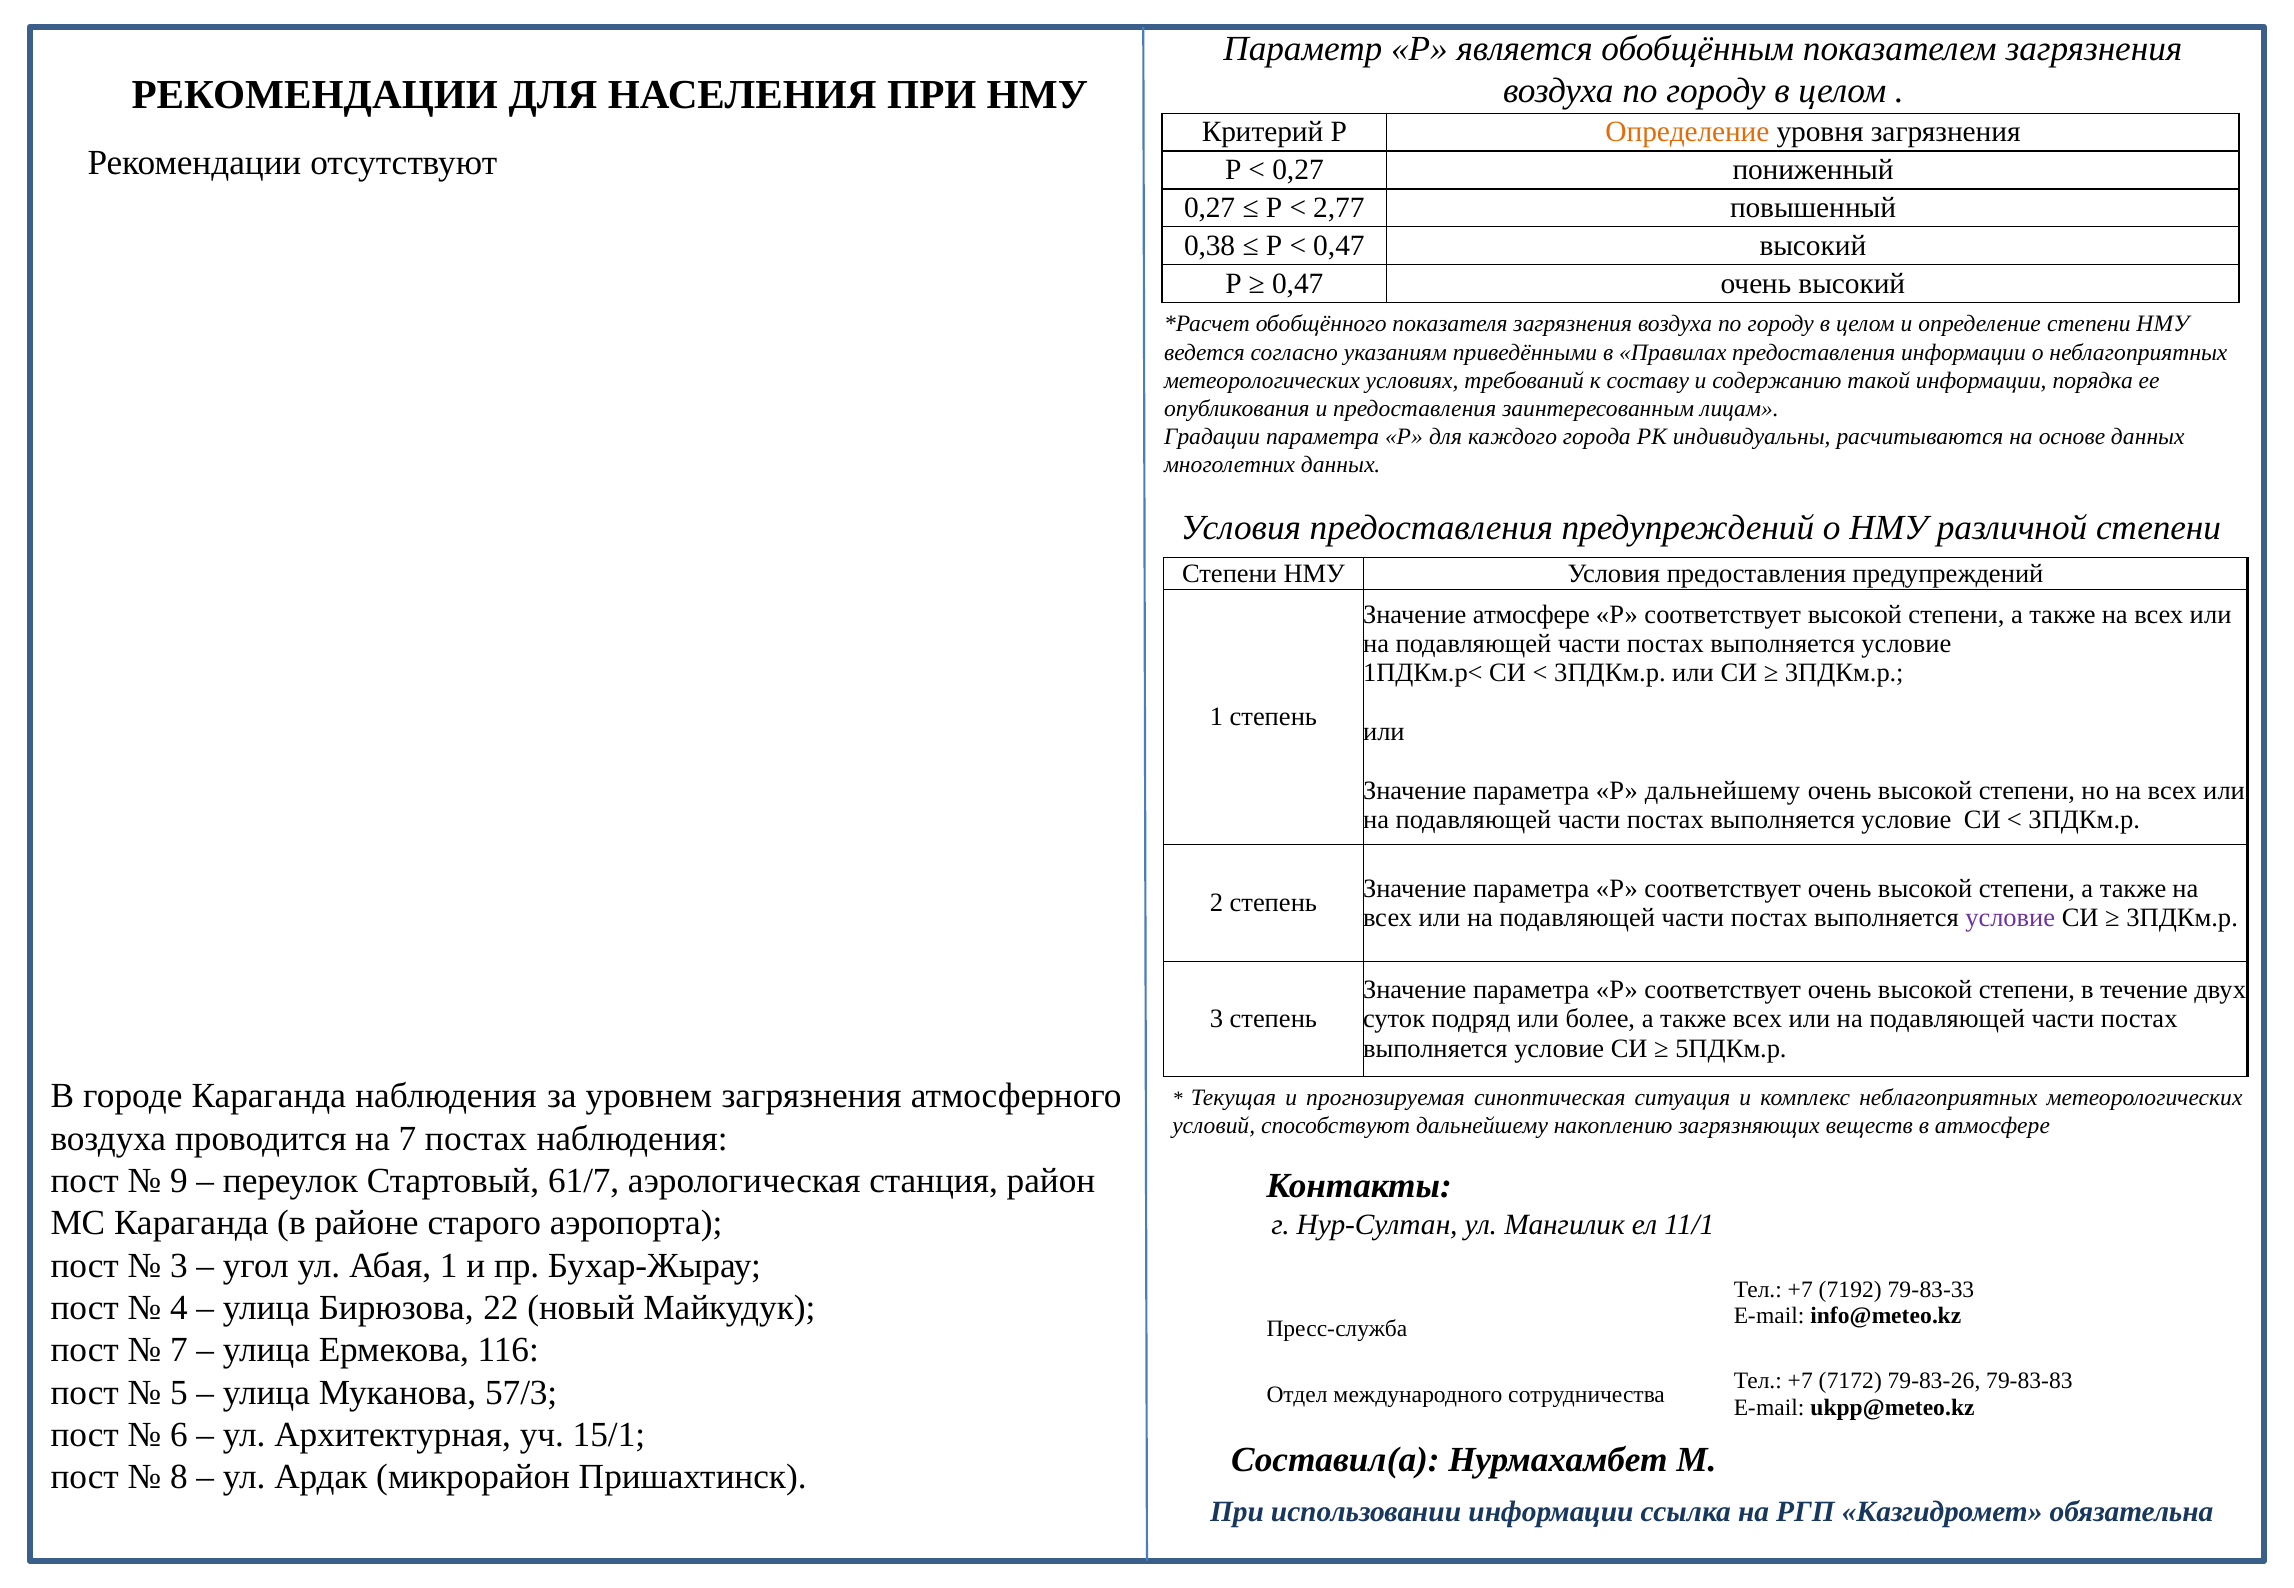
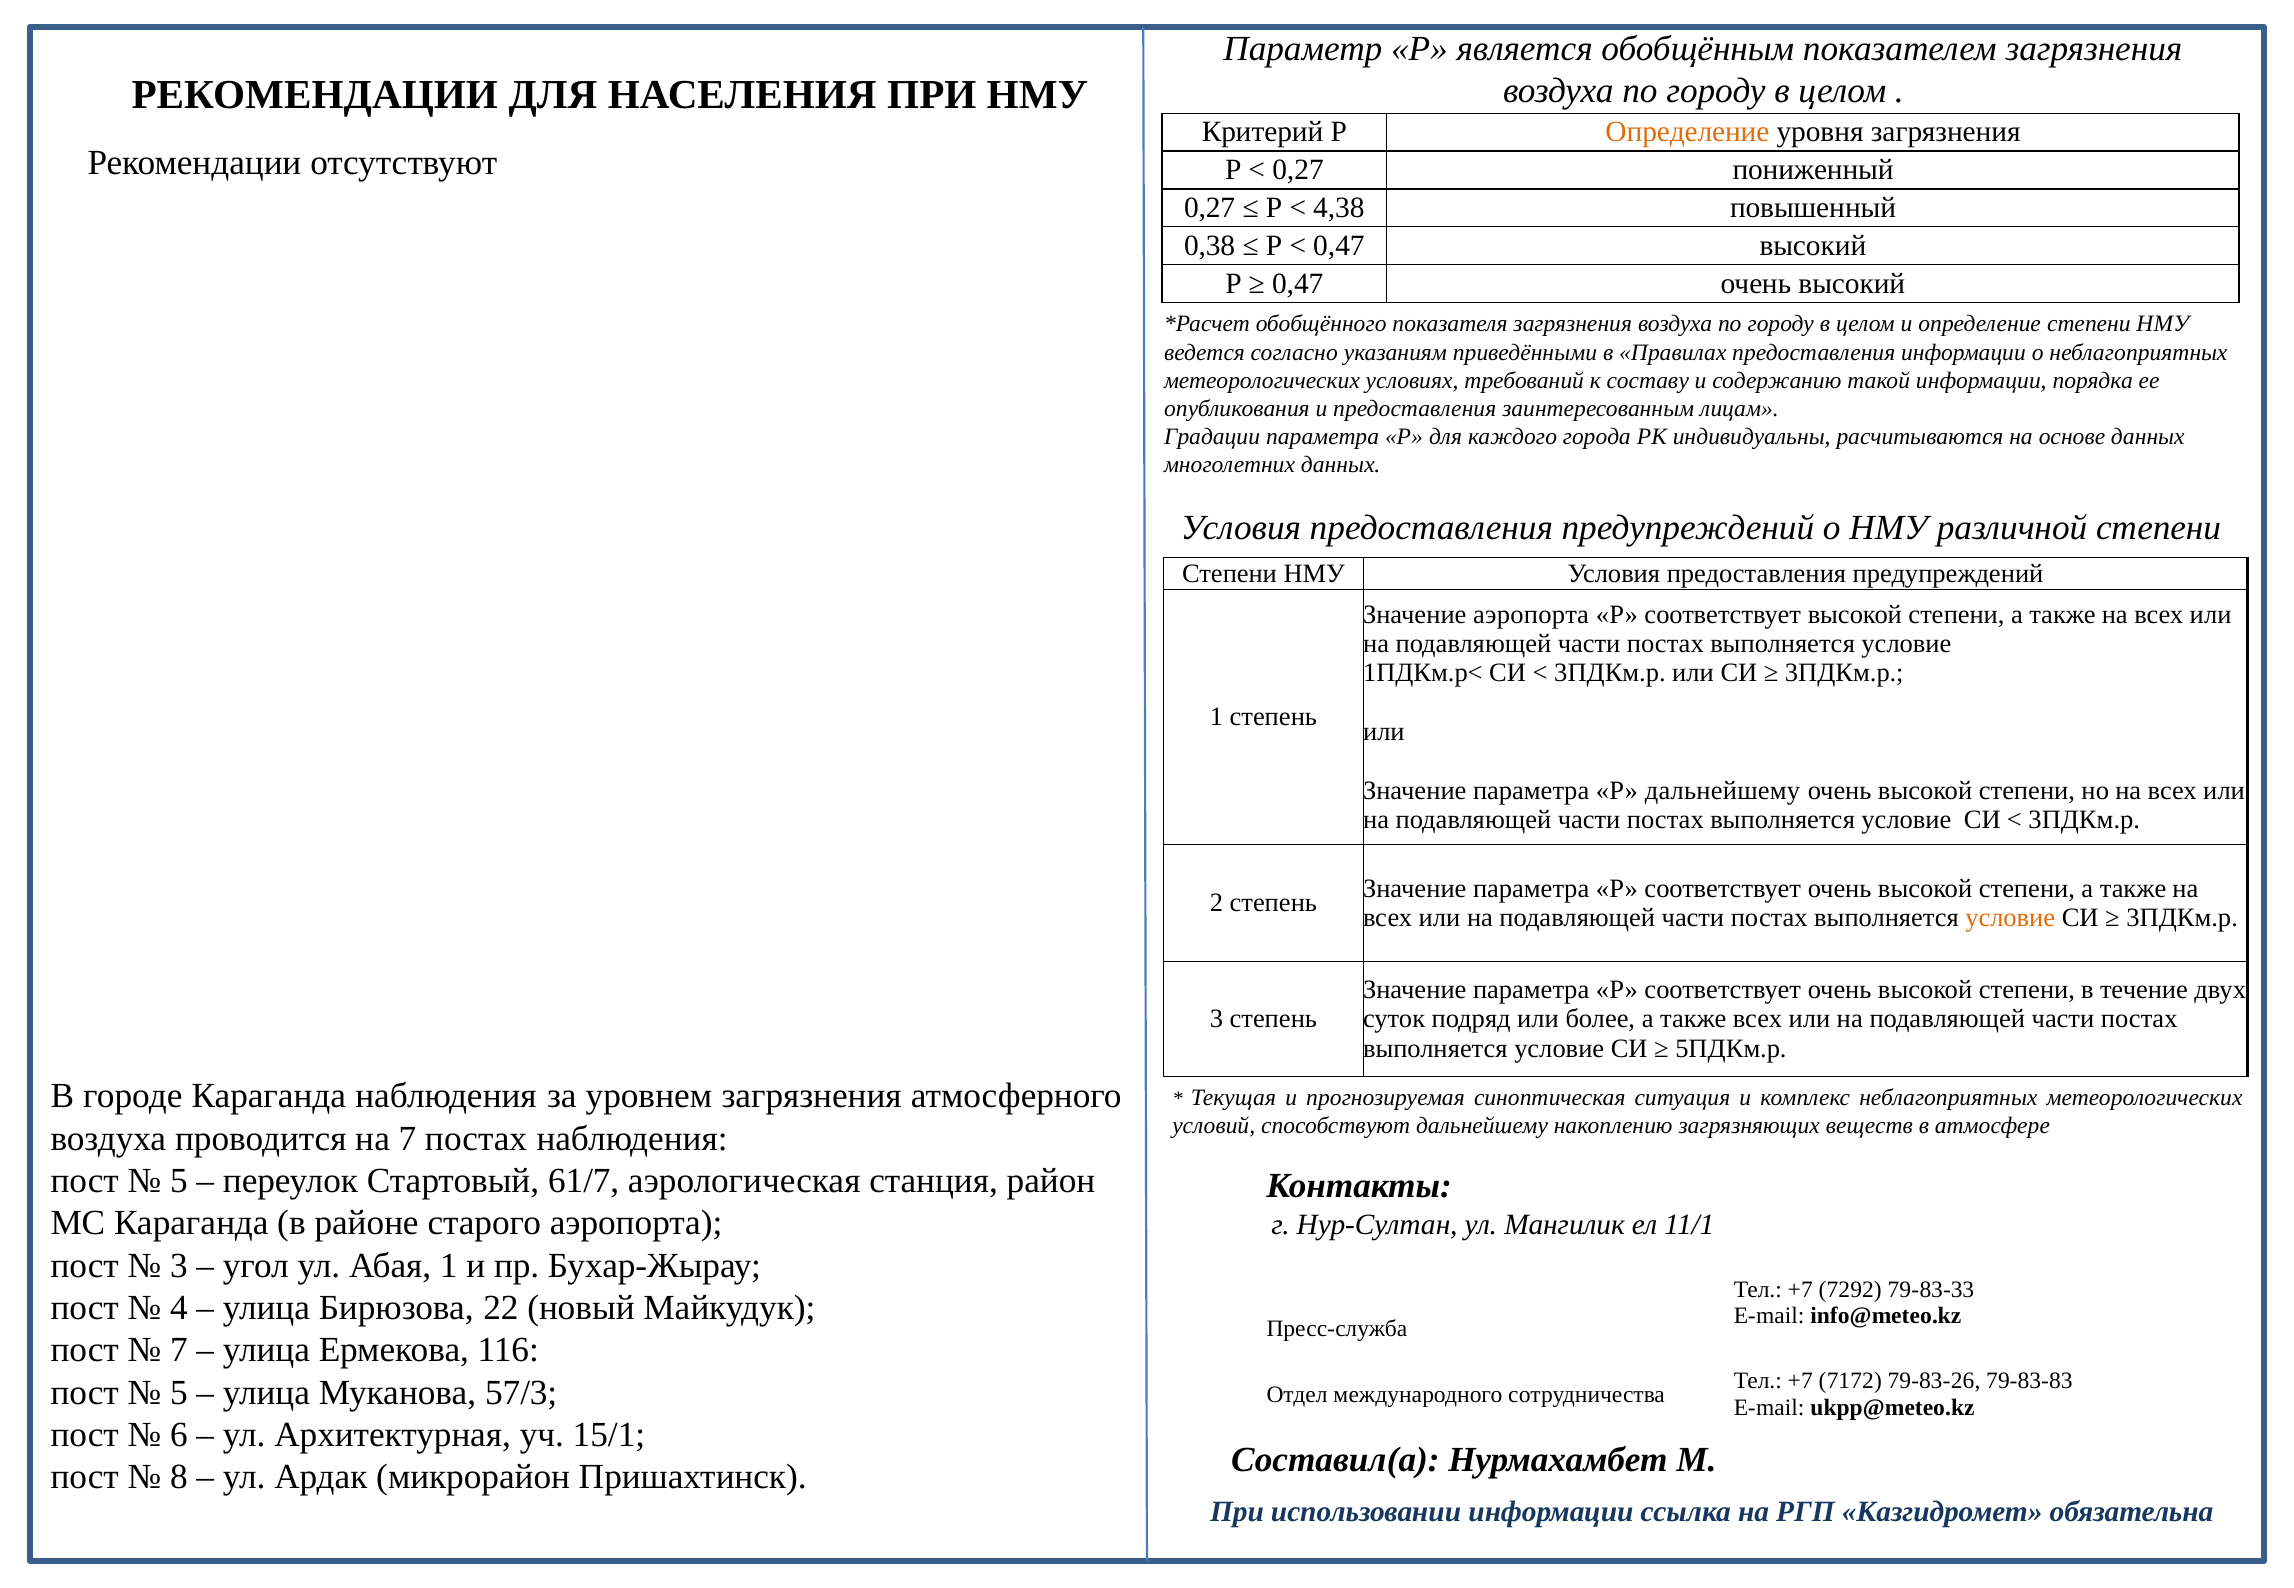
2,77: 2,77 -> 4,38
Значение атмосфере: атмосфере -> аэропорта
условие at (2010, 918) colour: purple -> orange
9 at (179, 1181): 9 -> 5
7192: 7192 -> 7292
